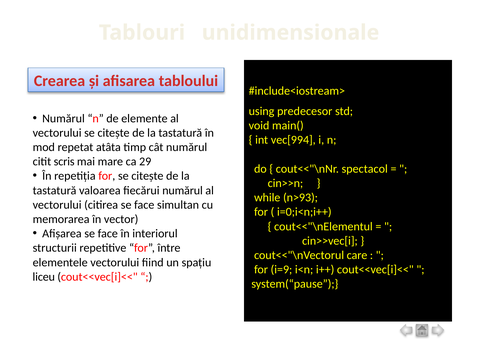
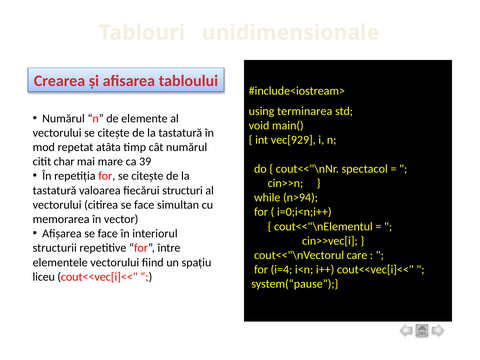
predecesor: predecesor -> terminarea
vec[994: vec[994 -> vec[929
scris: scris -> char
29: 29 -> 39
fiecărui numărul: numărul -> structuri
n>93: n>93 -> n>94
i=9: i=9 -> i=4
